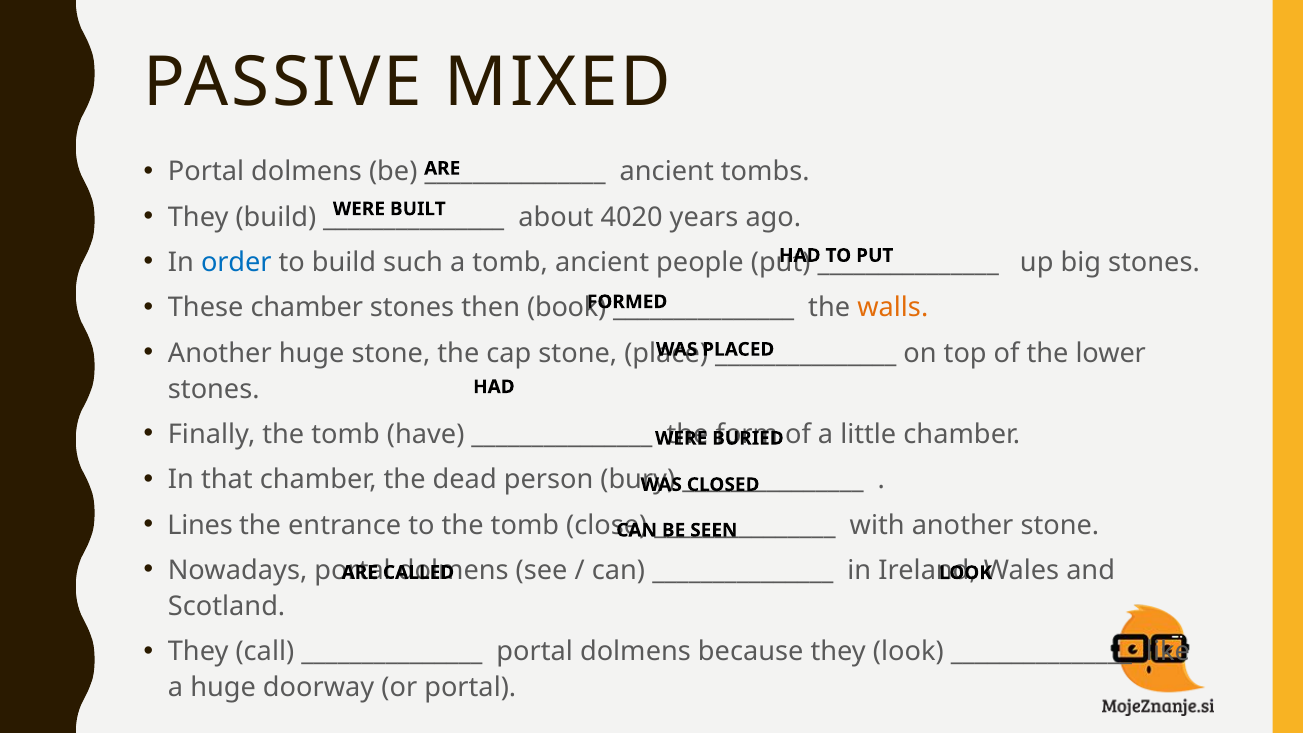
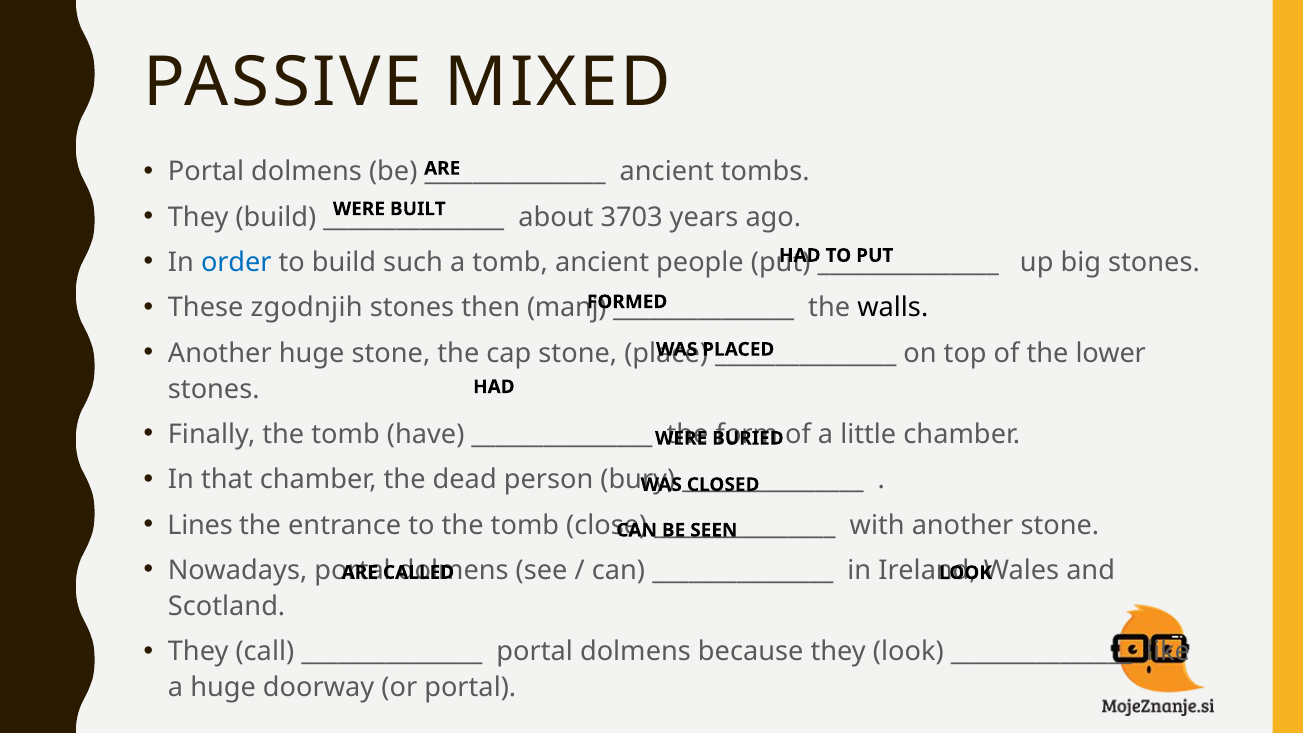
4020: 4020 -> 3703
These chamber: chamber -> zgodnjih
book: book -> manj
walls colour: orange -> black
